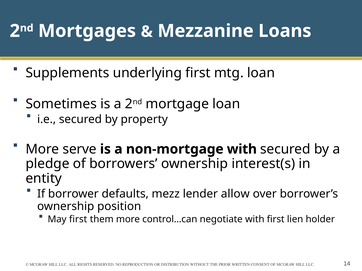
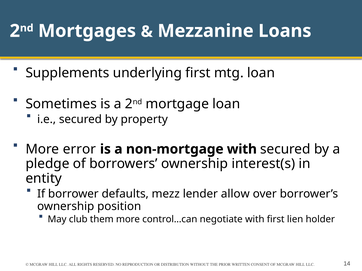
serve: serve -> error
May first: first -> club
